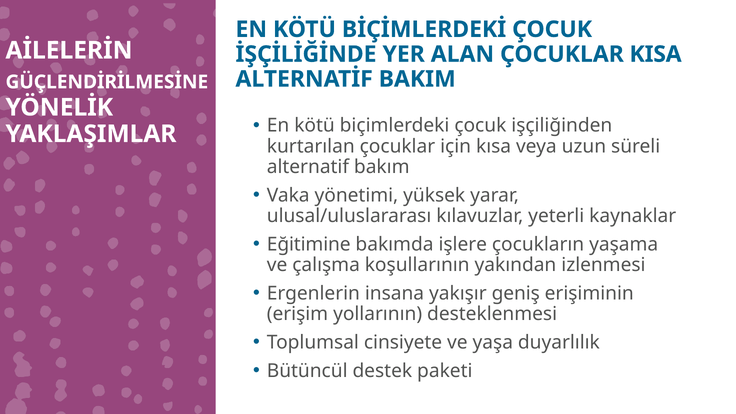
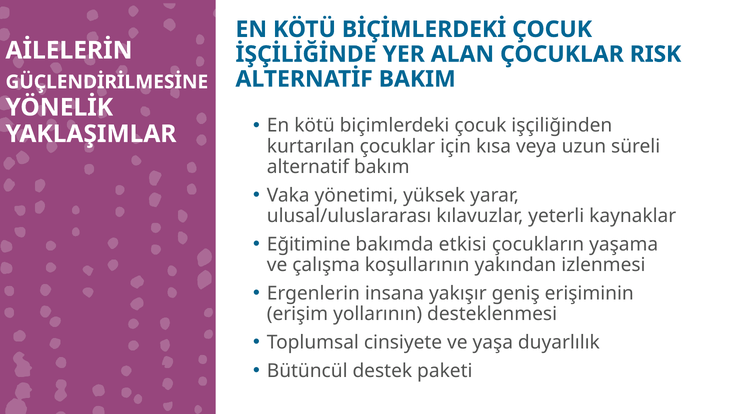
KISA: KISA -> RISK
işlere: işlere -> etkisi
